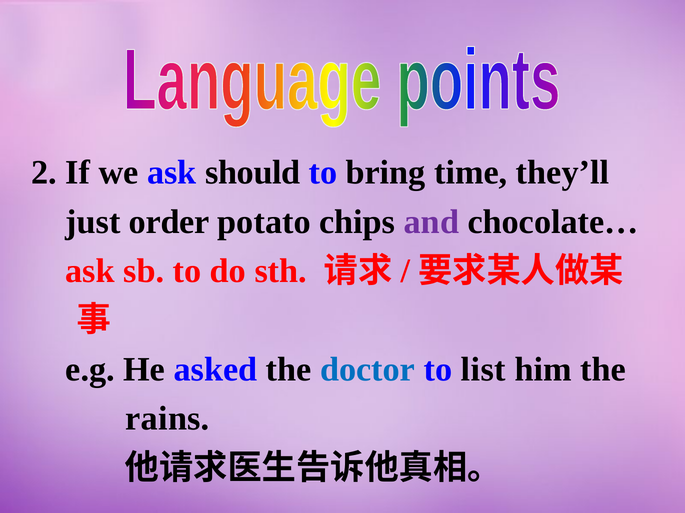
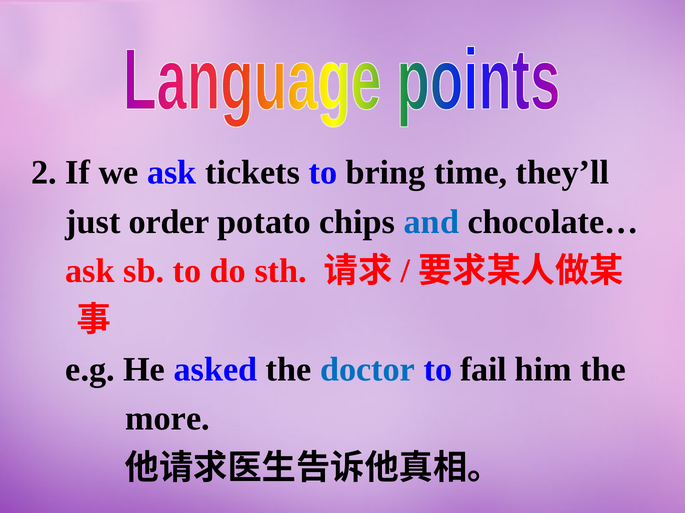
should: should -> tickets
and colour: purple -> blue
list: list -> fail
rains: rains -> more
